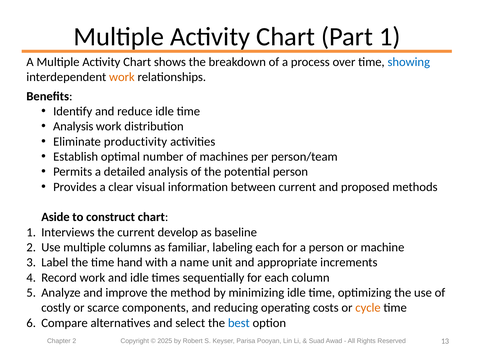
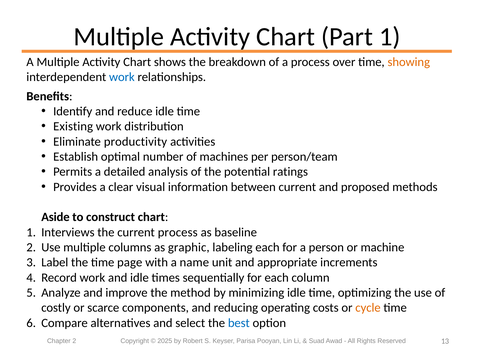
showing colour: blue -> orange
work at (122, 77) colour: orange -> blue
Analysis at (73, 127): Analysis -> Existing
potential person: person -> ratings
current develop: develop -> process
familiar: familiar -> graphic
hand: hand -> page
